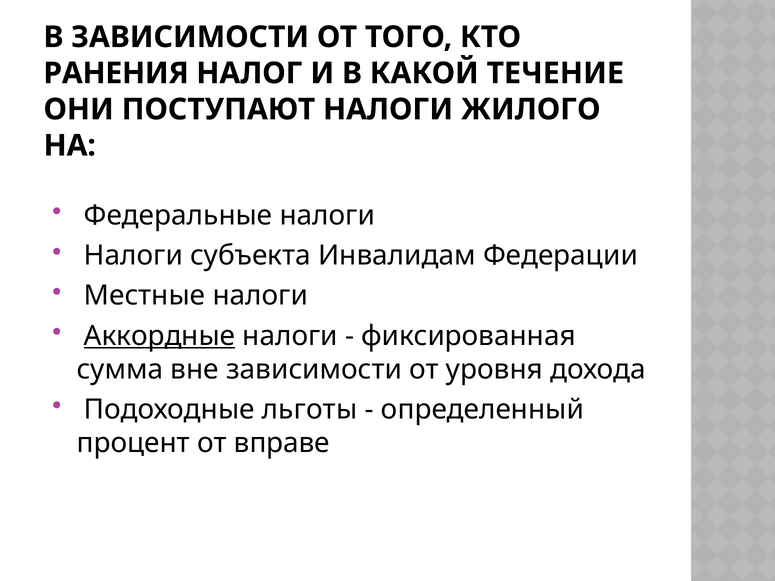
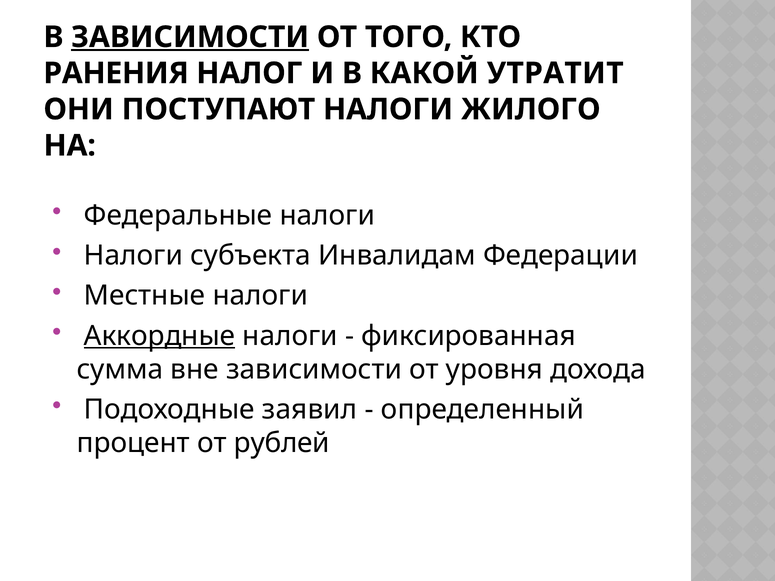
ЗАВИСИМОСТИ at (190, 37) underline: none -> present
ТЕЧЕНИЕ: ТЕЧЕНИЕ -> УТРАТИТ
льготы: льготы -> заявил
вправе: вправе -> рублей
